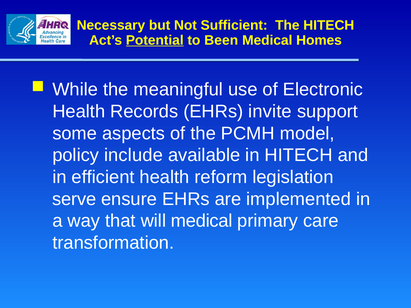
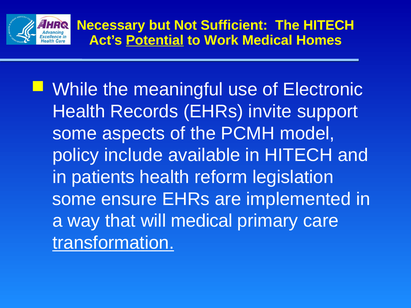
Been: Been -> Work
efficient: efficient -> patients
serve at (74, 199): serve -> some
transformation underline: none -> present
